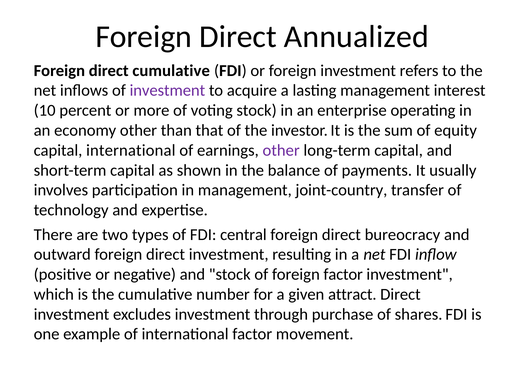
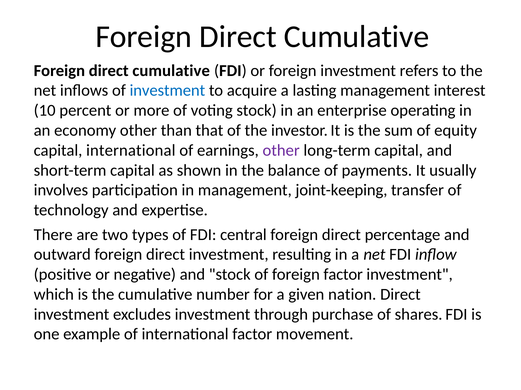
Annualized at (356, 37): Annualized -> Cumulative
investment at (167, 91) colour: purple -> blue
joint-country: joint-country -> joint-keeping
bureocracy: bureocracy -> percentage
attract: attract -> nation
